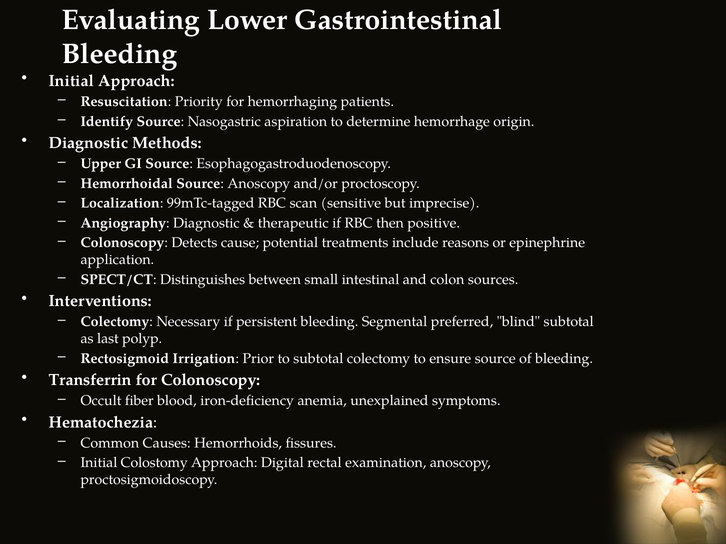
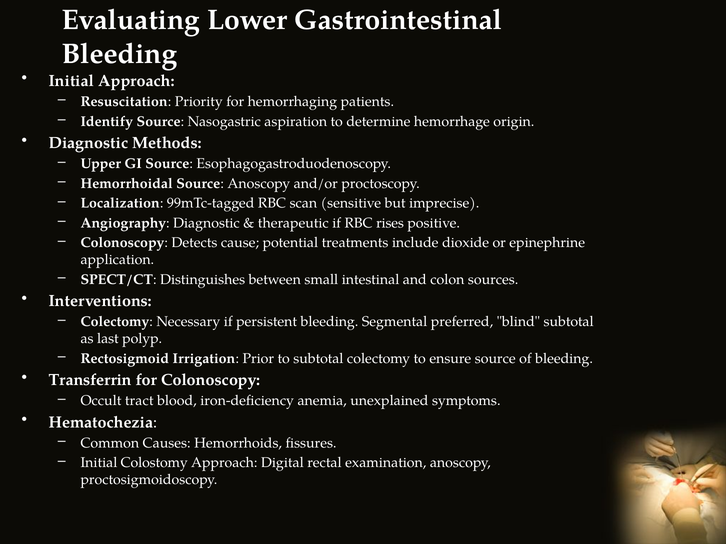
then: then -> rises
reasons: reasons -> dioxide
fiber: fiber -> tract
